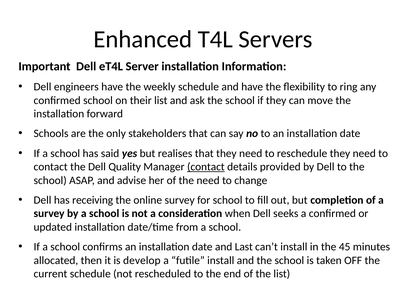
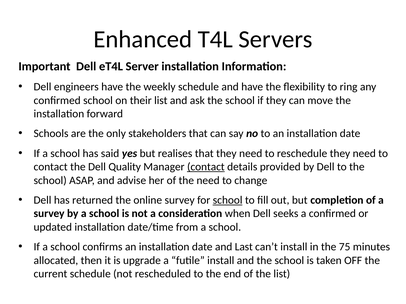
receiving: receiving -> returned
school at (228, 200) underline: none -> present
45: 45 -> 75
develop: develop -> upgrade
